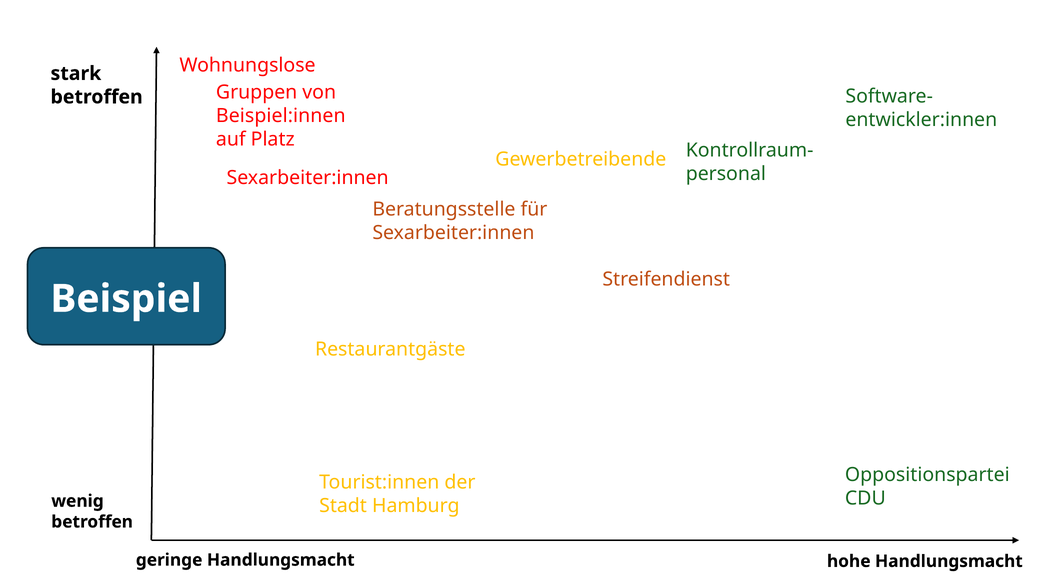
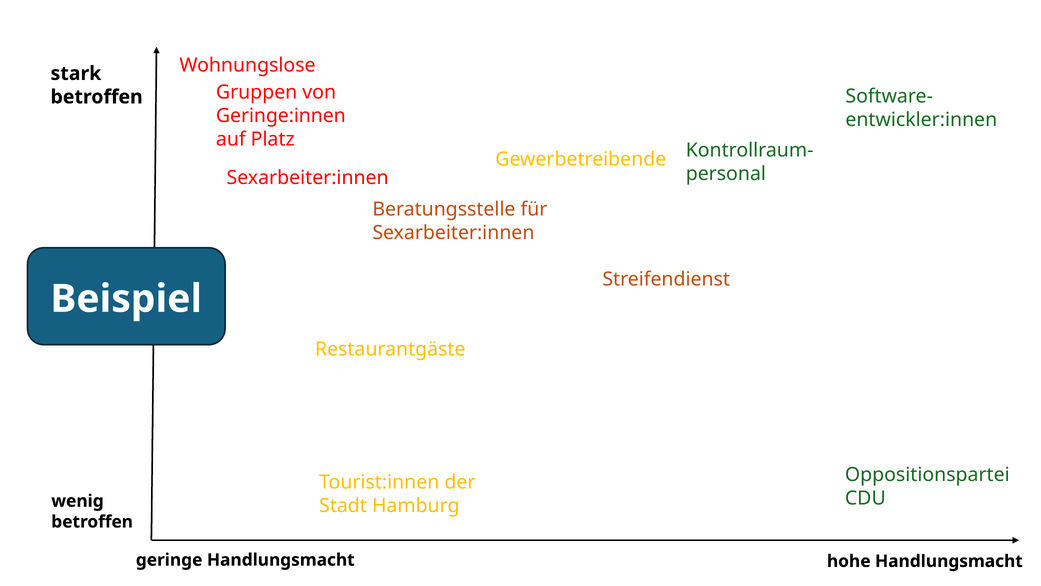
Beispiel:innen: Beispiel:innen -> Geringe:innen
